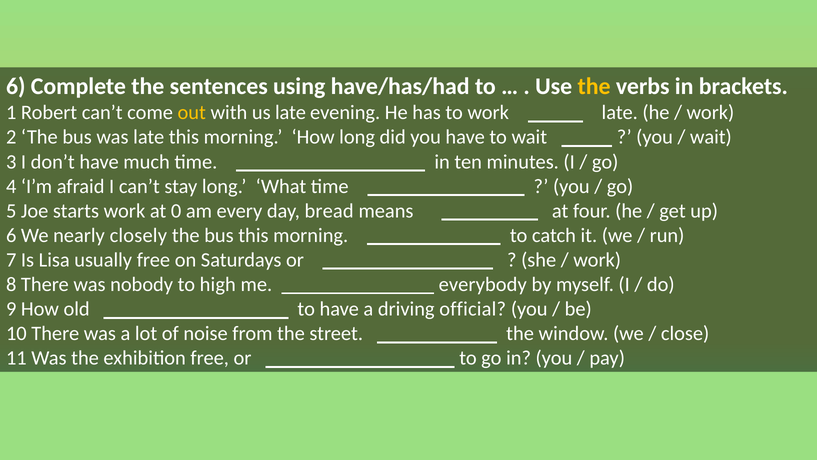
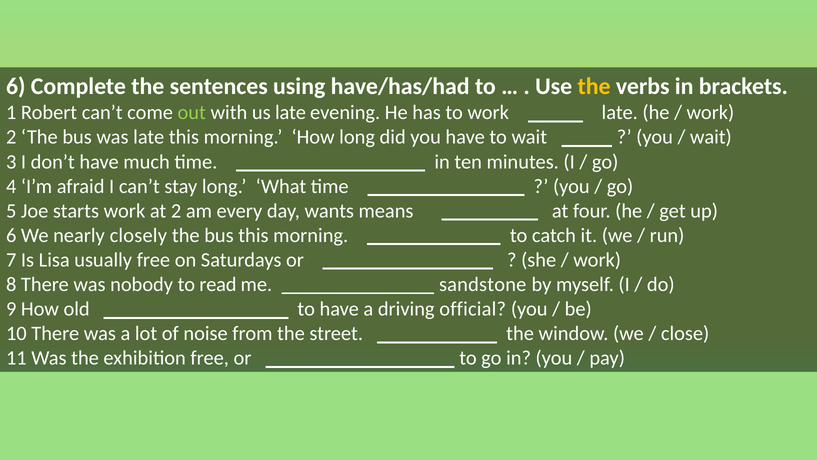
out colour: yellow -> light green
at 0: 0 -> 2
bread: bread -> wants
high: high -> read
everybody: everybody -> sandstone
